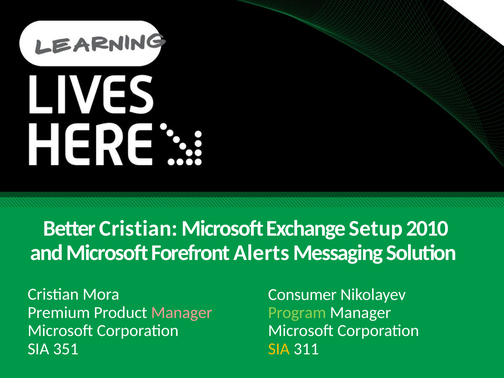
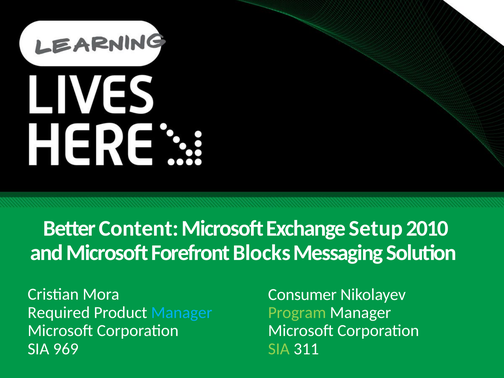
Better Cristian: Cristian -> Content
Alerts: Alerts -> Blocks
Premium: Premium -> Required
Manager at (182, 313) colour: pink -> light blue
351: 351 -> 969
SIA at (279, 349) colour: yellow -> light green
